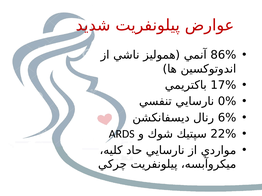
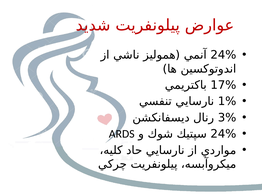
86% at (223, 55): 86% -> 24%
0%: 0% -> 1%
6%: 6% -> 3%
22% at (223, 134): 22% -> 24%
